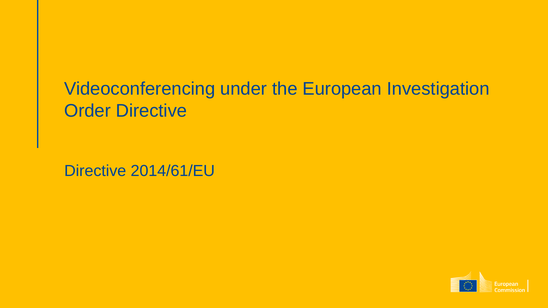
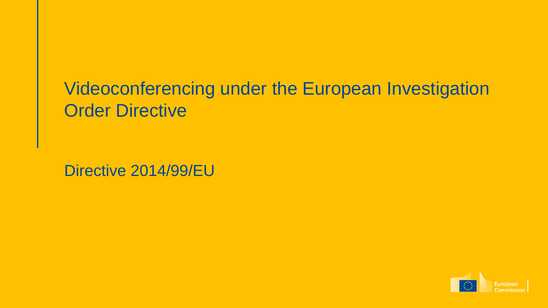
2014/61/EU: 2014/61/EU -> 2014/99/EU
